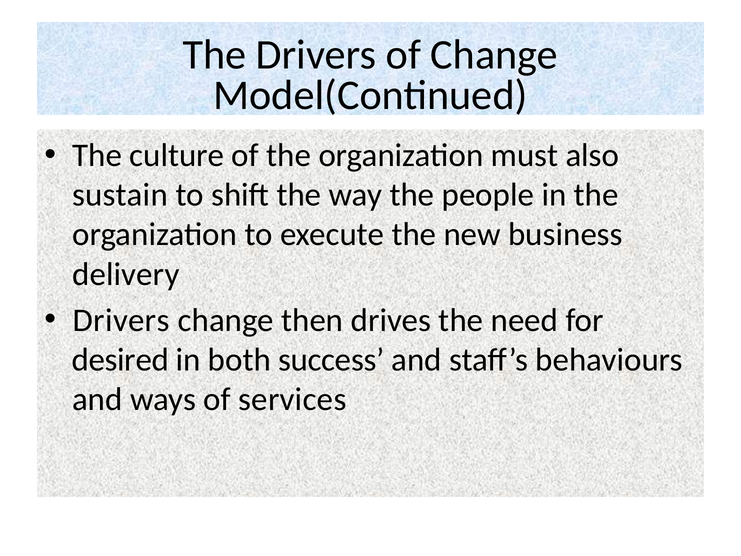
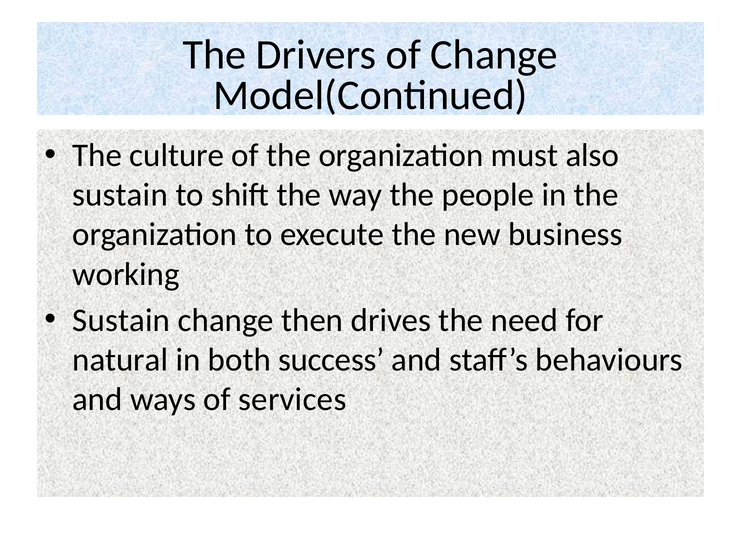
delivery: delivery -> working
Drivers at (121, 320): Drivers -> Sustain
desired: desired -> natural
